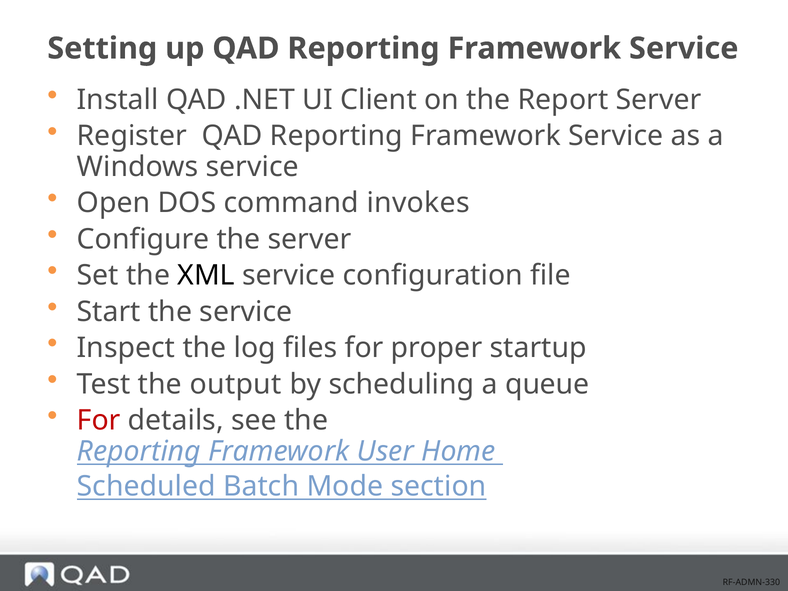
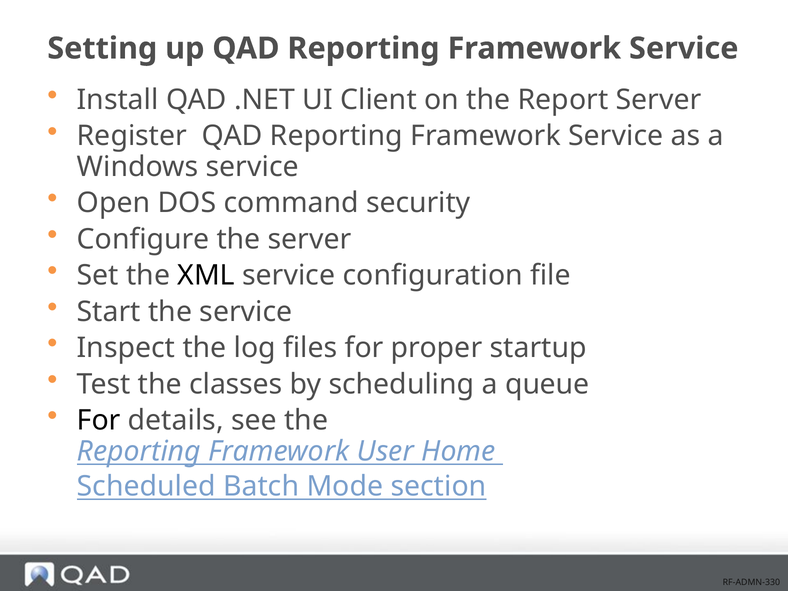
invokes: invokes -> security
output: output -> classes
For at (99, 420) colour: red -> black
